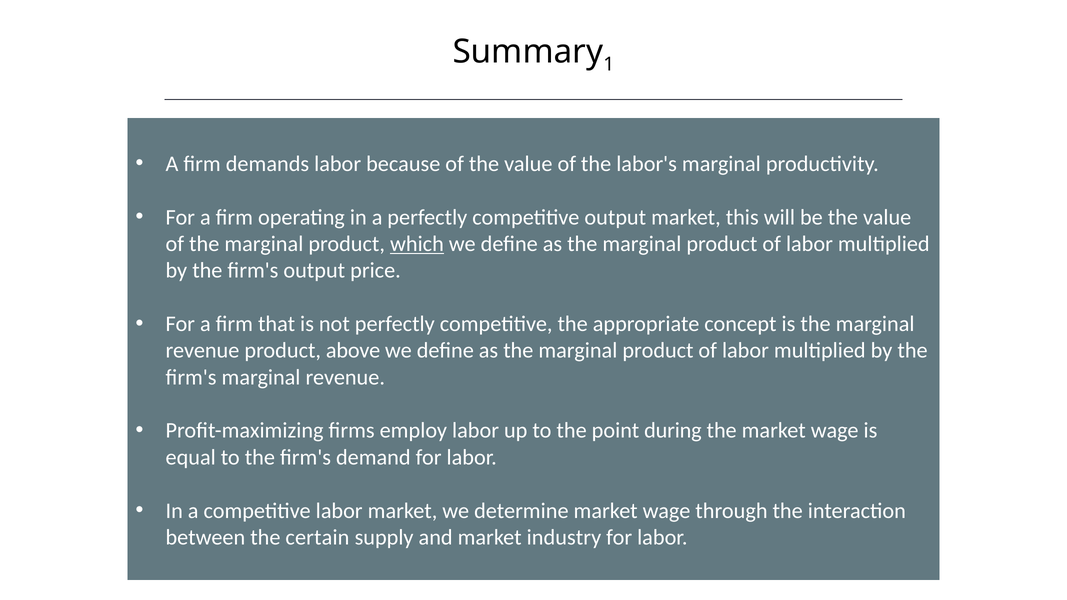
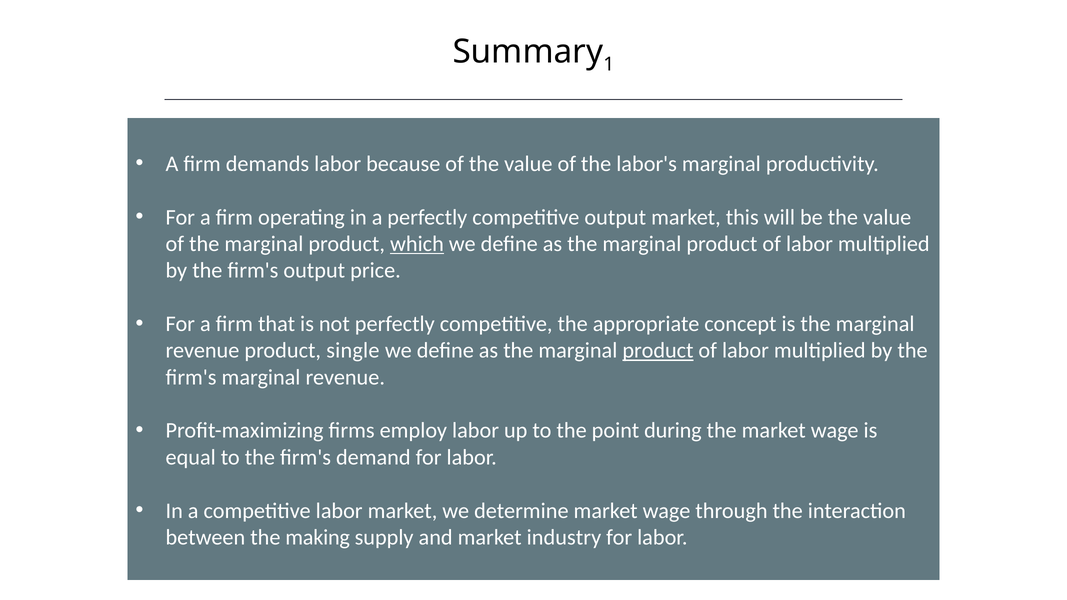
above: above -> single
product at (658, 351) underline: none -> present
certain: certain -> making
